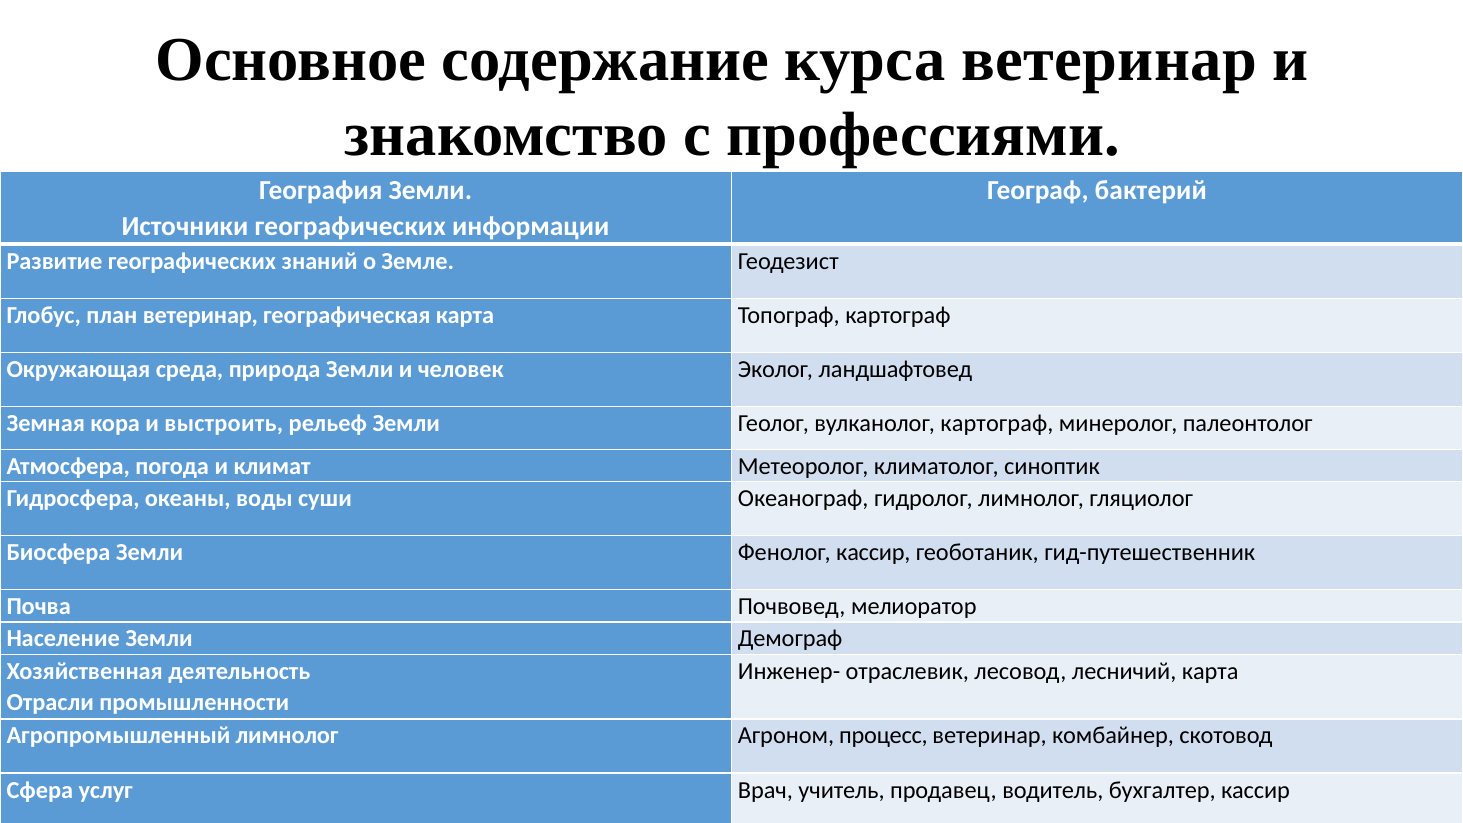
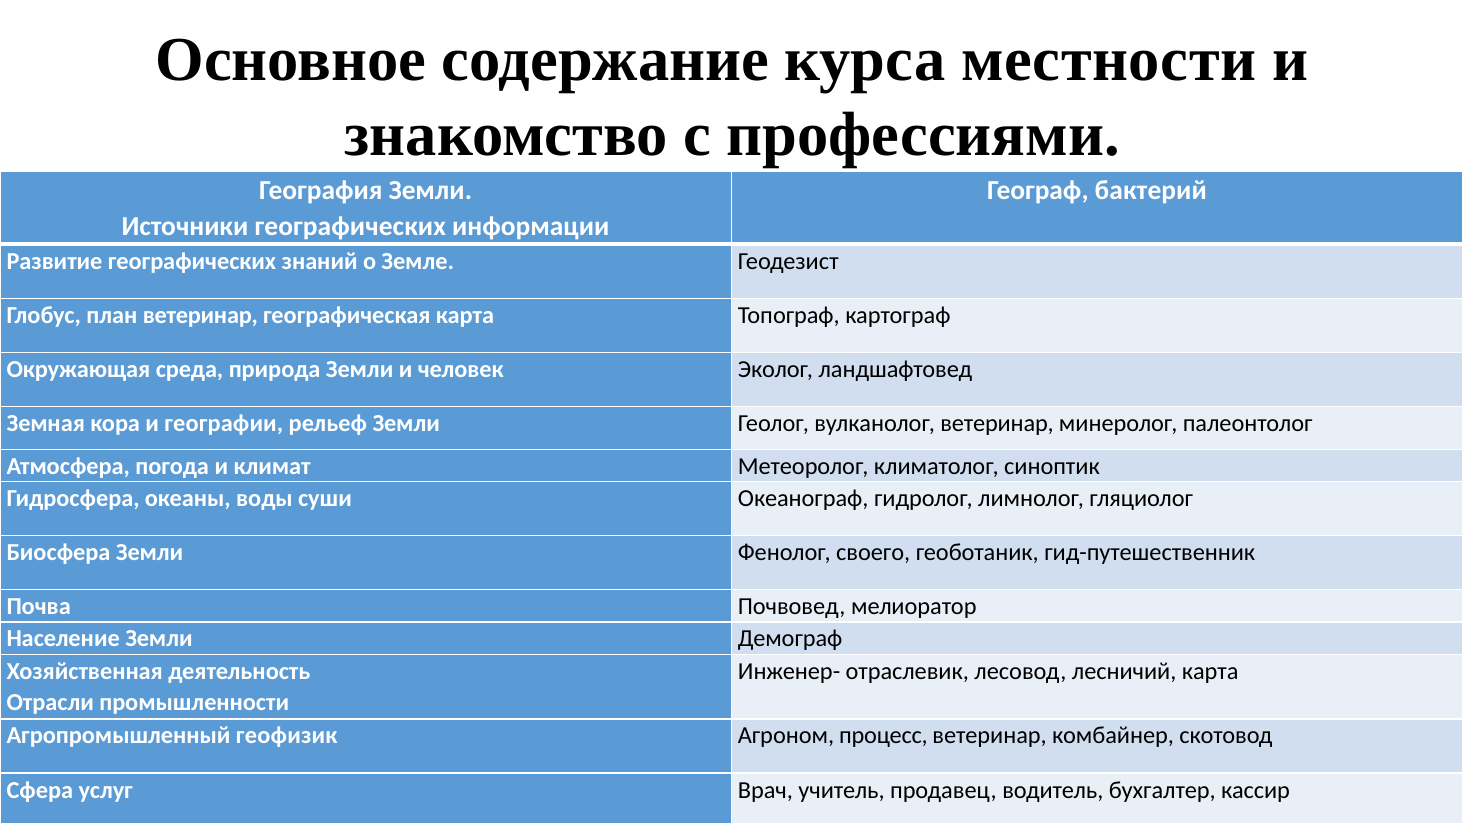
курса ветеринар: ветеринар -> местности
выстроить: выстроить -> географии
вулканолог картограф: картограф -> ветеринар
Фенолог кассир: кассир -> своего
Агропромышленный лимнолог: лимнолог -> геофизик
